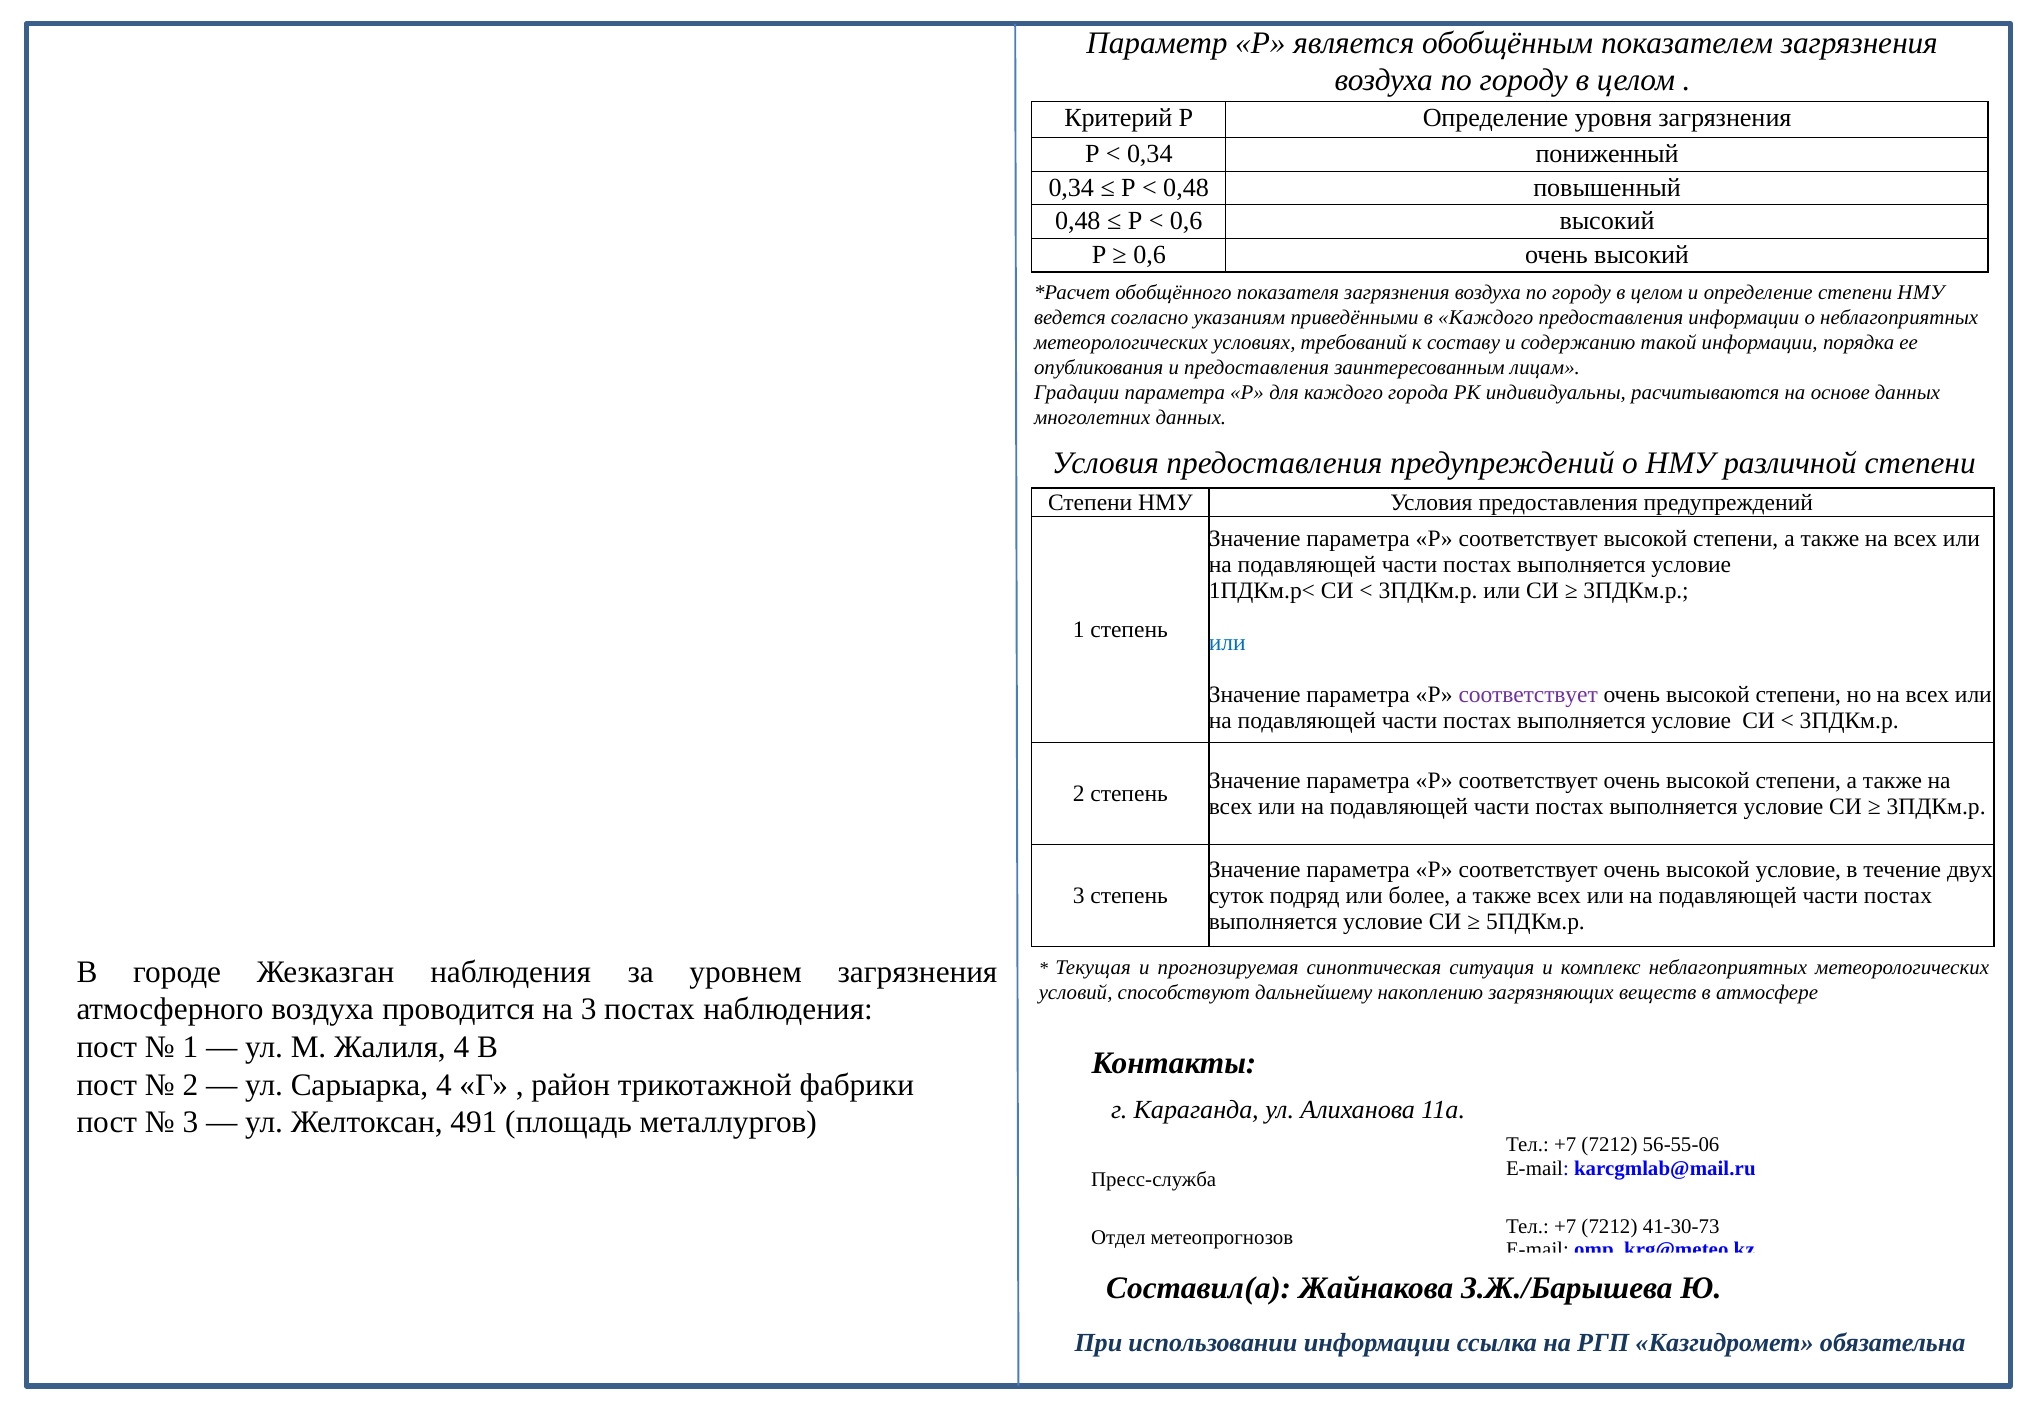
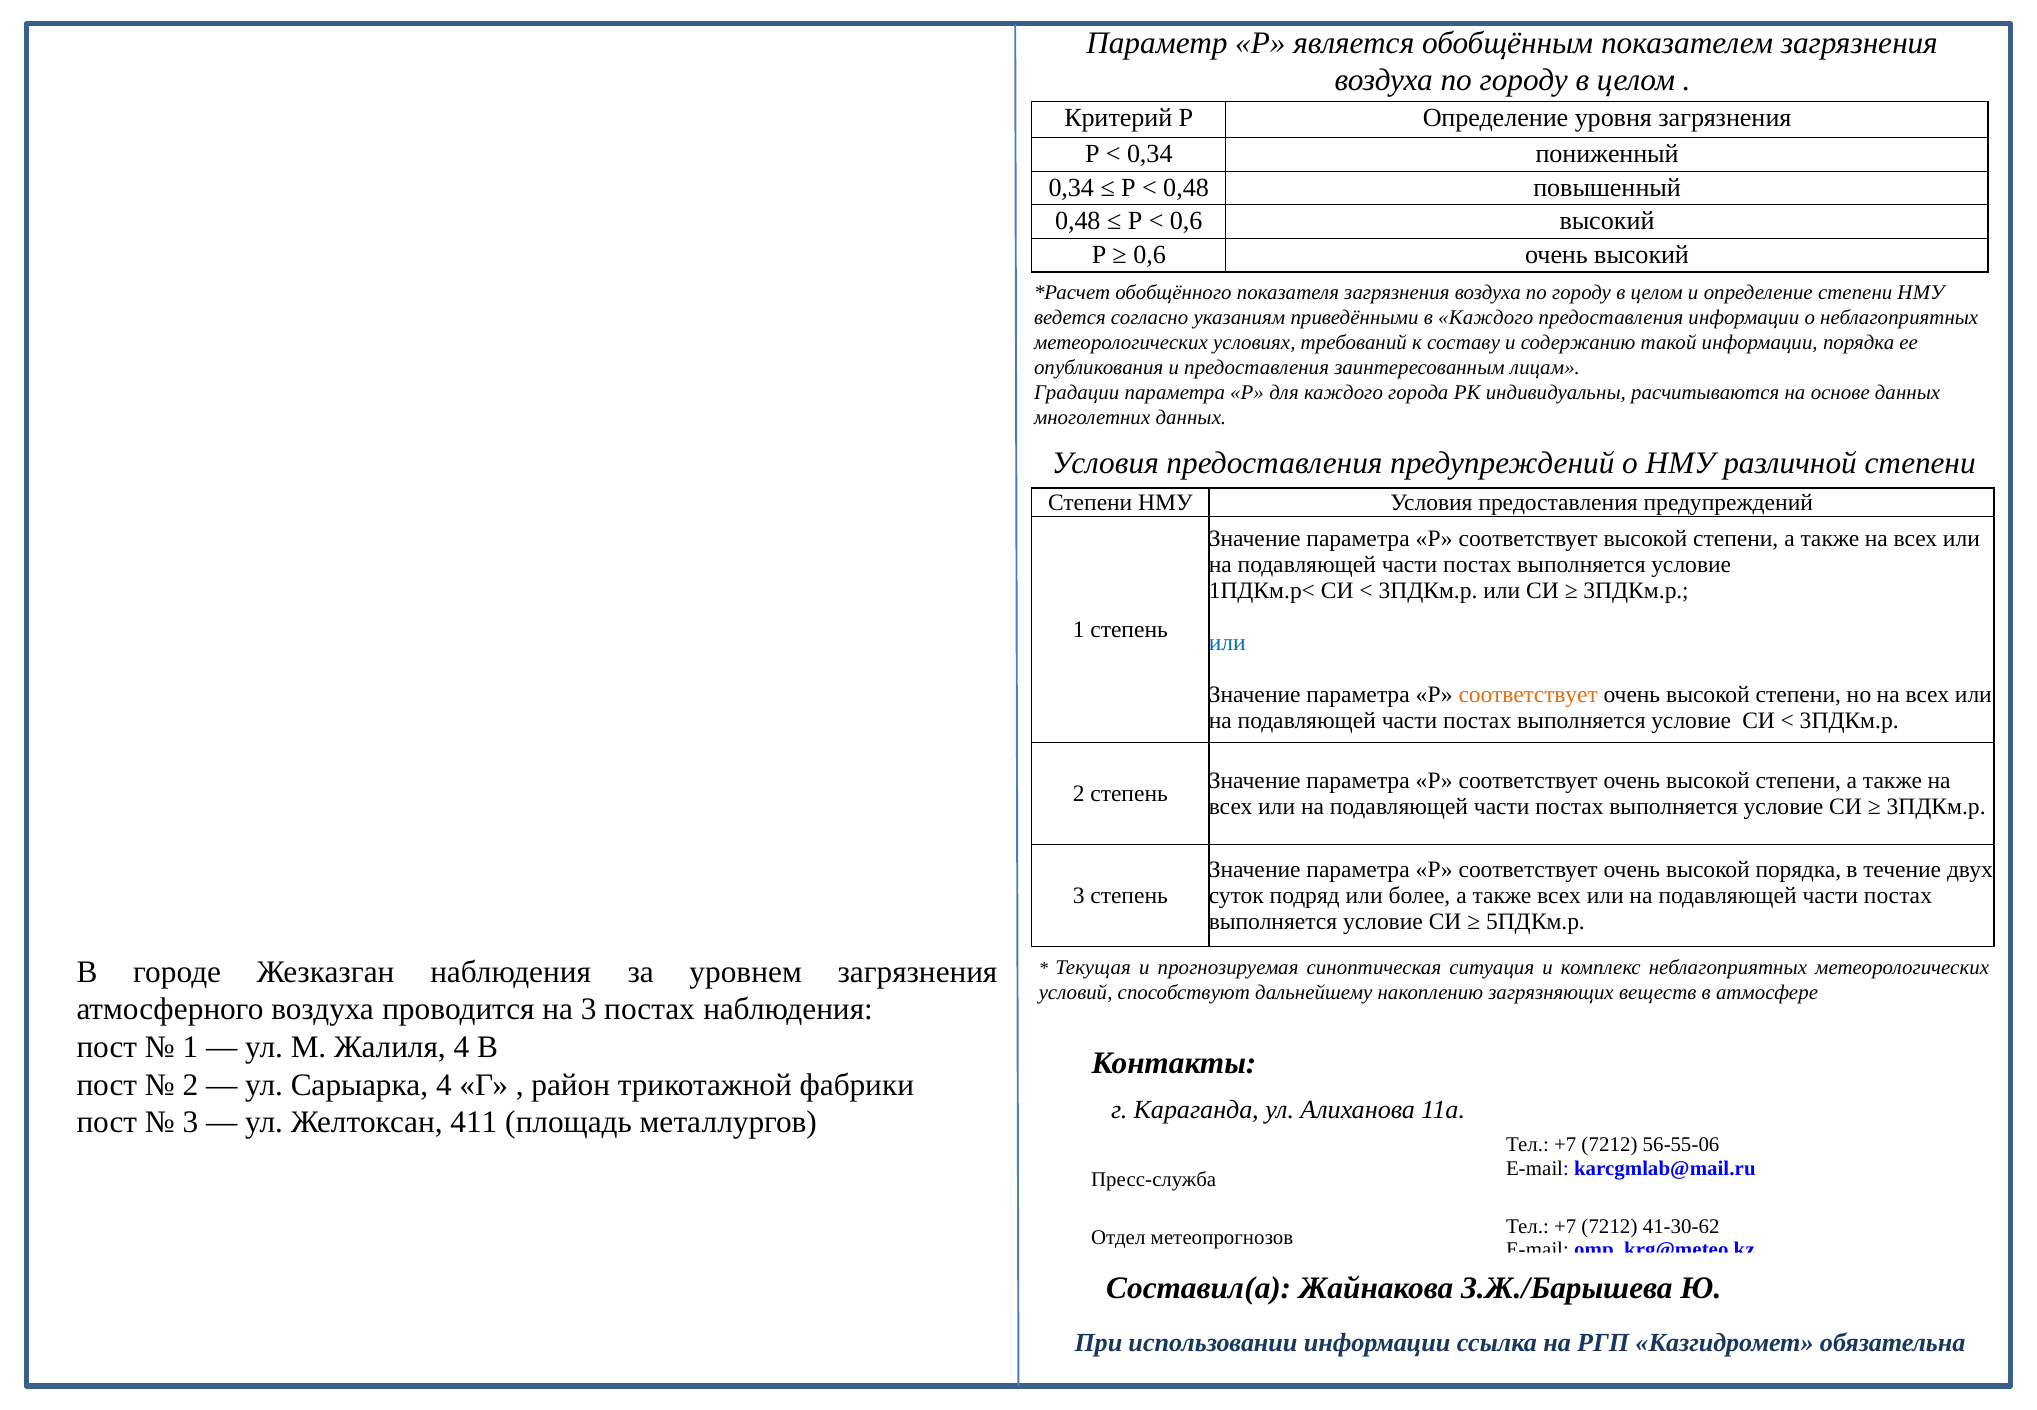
соответствует at (1528, 695) colour: purple -> orange
высокой условие: условие -> порядка
491: 491 -> 411
41-30-73: 41-30-73 -> 41-30-62
